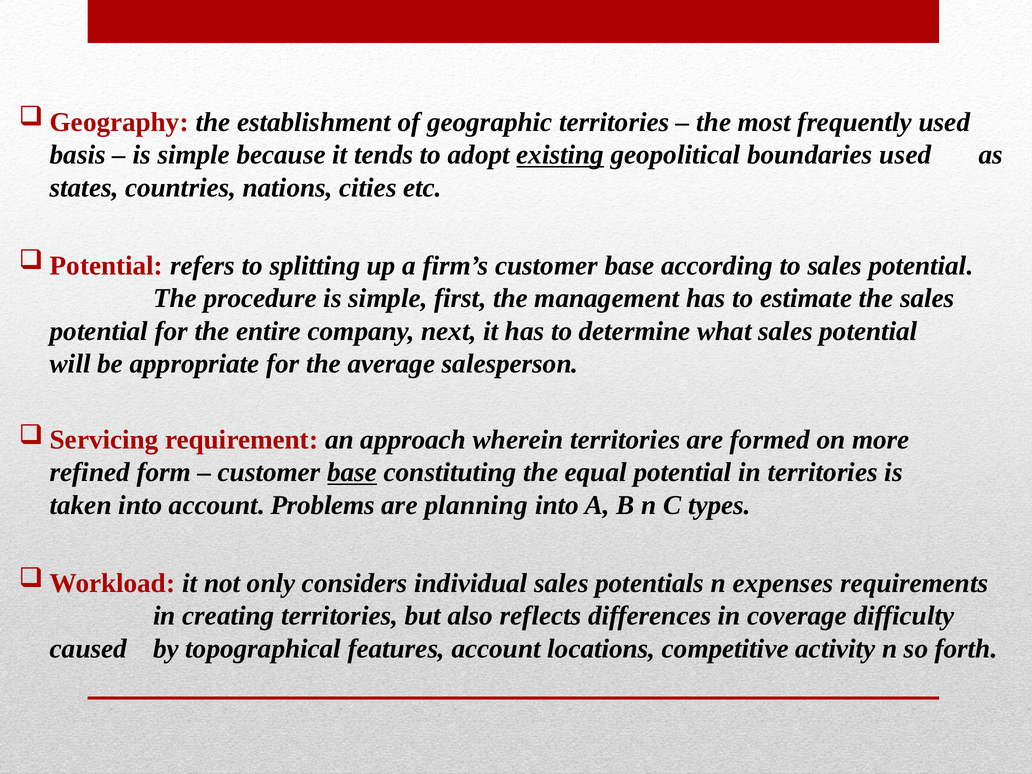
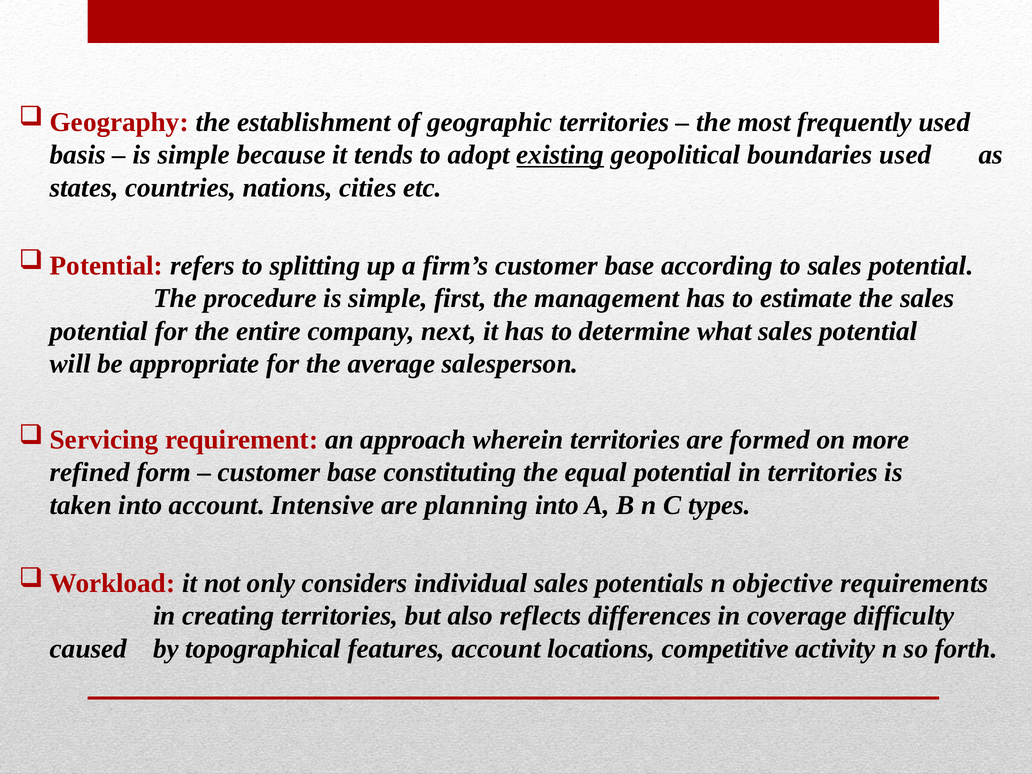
base at (352, 472) underline: present -> none
Problems: Problems -> Intensive
expenses: expenses -> objective
